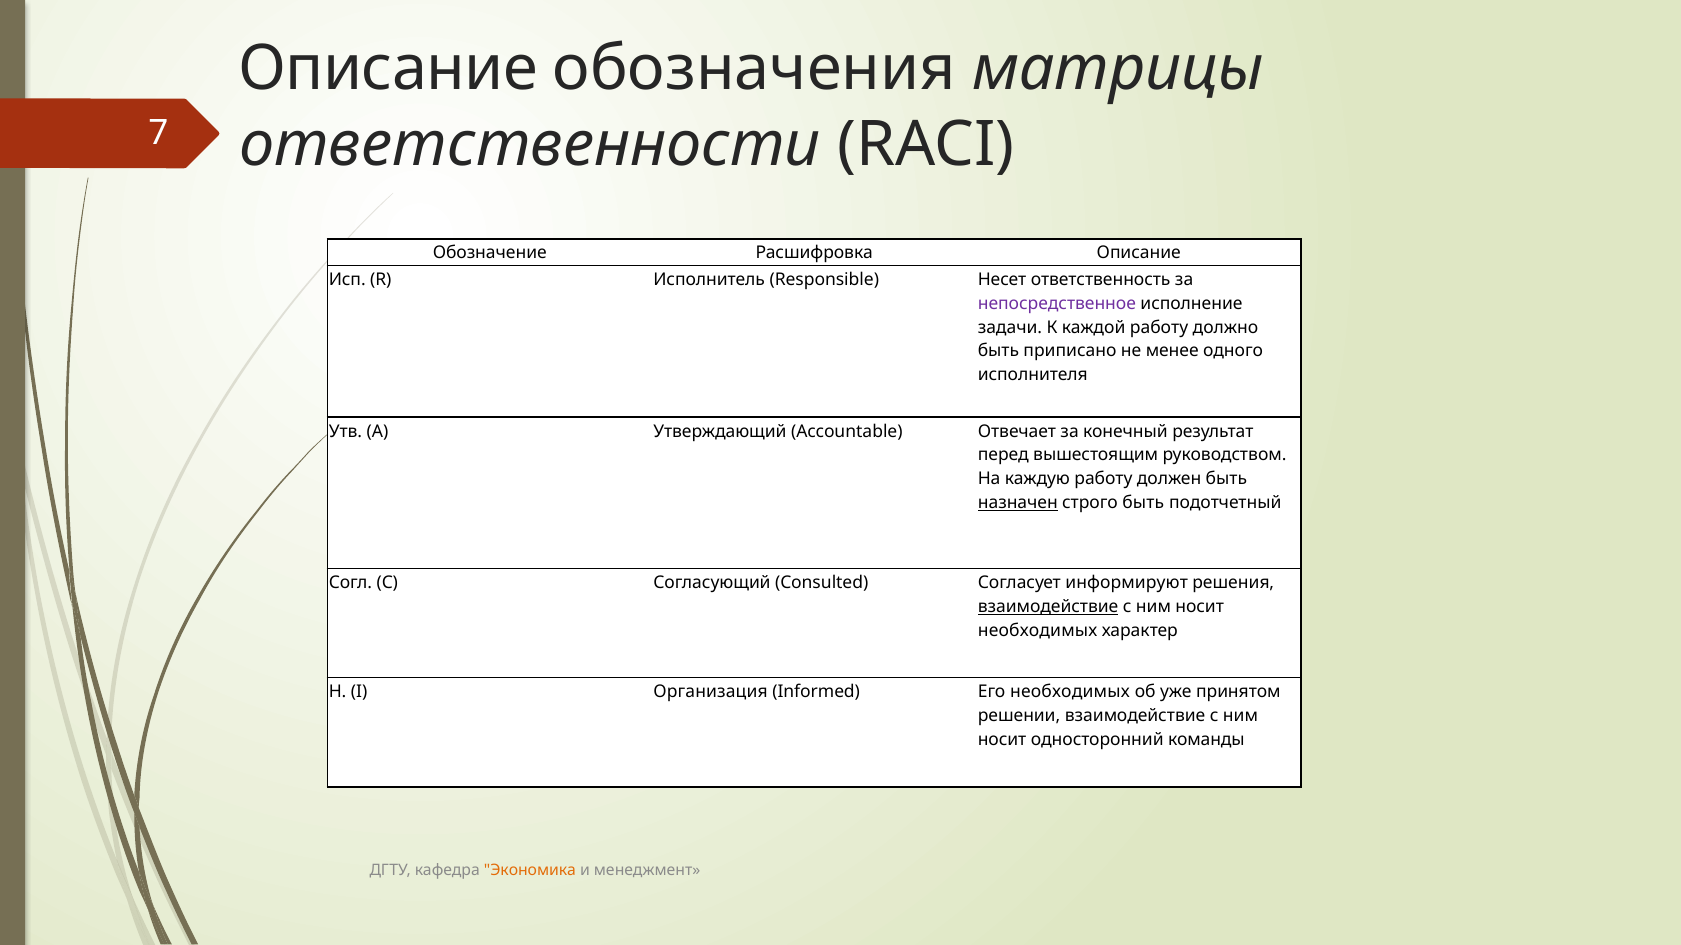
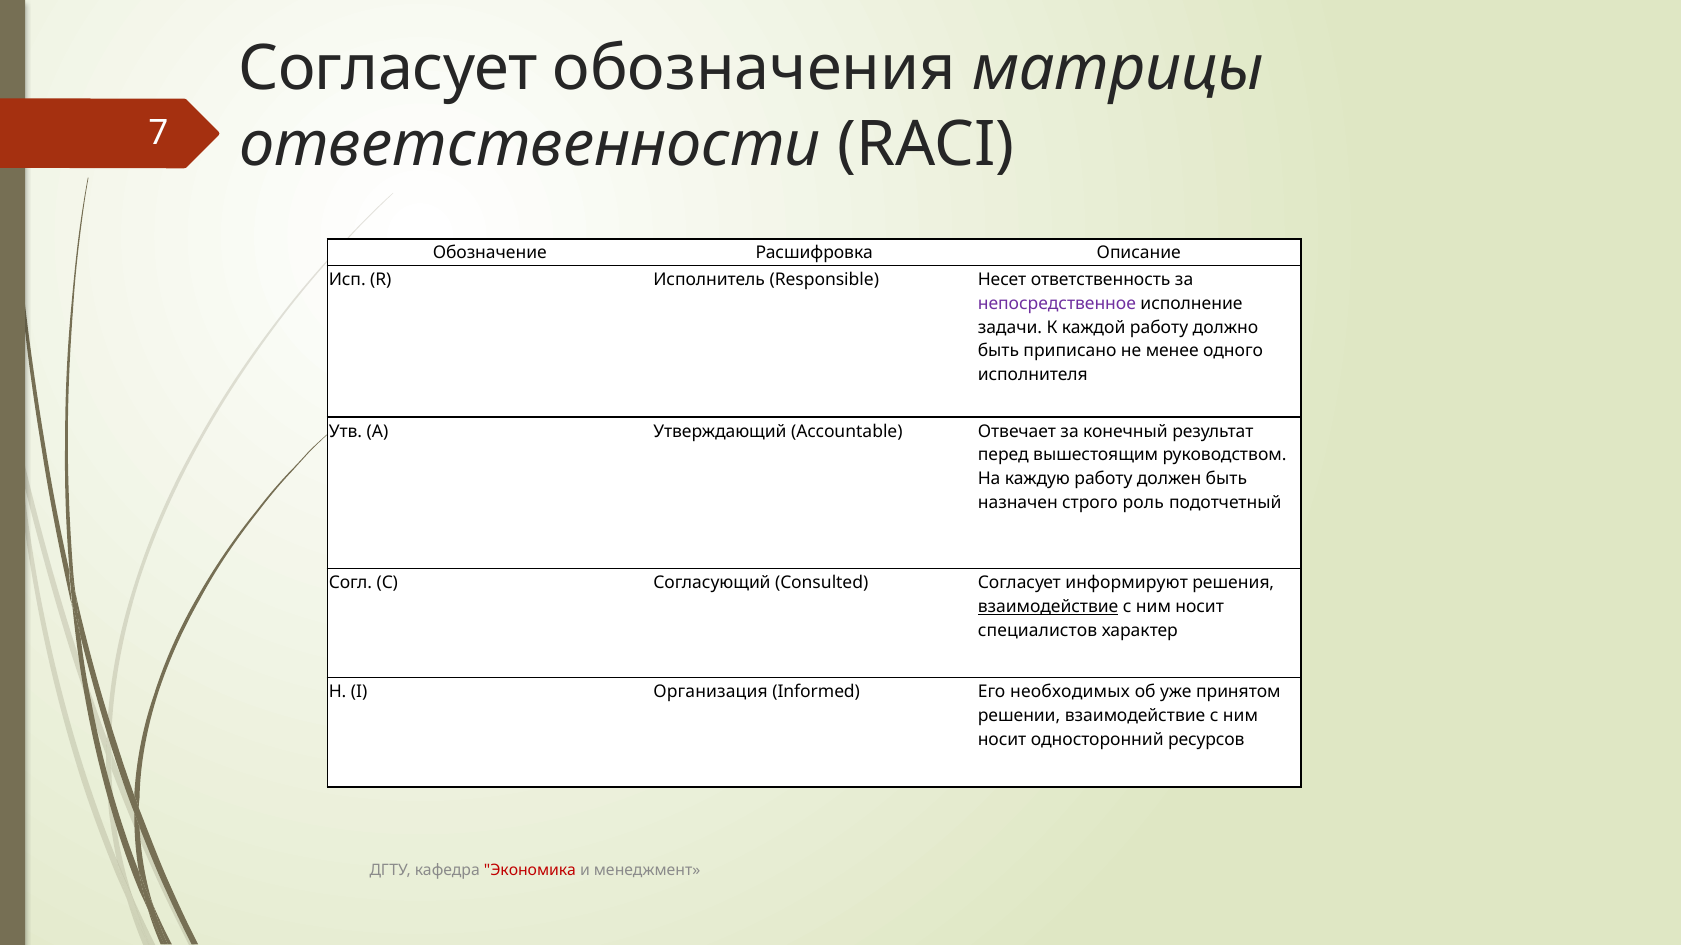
Описание at (388, 69): Описание -> Согласует
назначен underline: present -> none
строго быть: быть -> роль
необходимых at (1038, 631): необходимых -> специалистов
команды: команды -> ресурсов
Экономика colour: orange -> red
